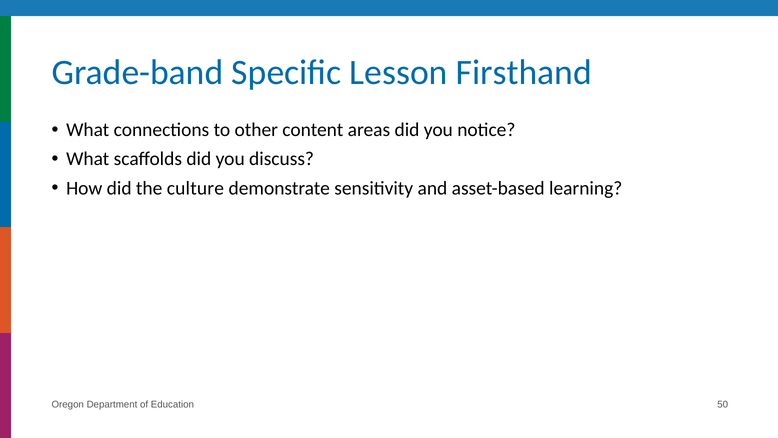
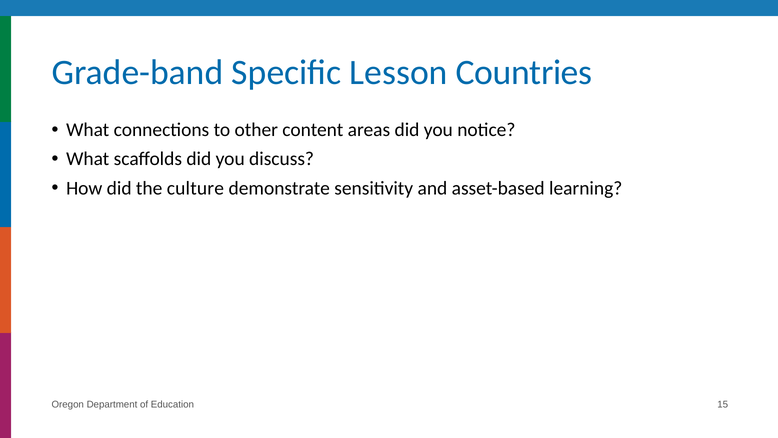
Firsthand: Firsthand -> Countries
50: 50 -> 15
